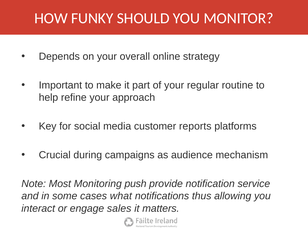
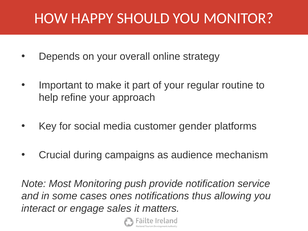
FUNKY: FUNKY -> HAPPY
reports: reports -> gender
what: what -> ones
